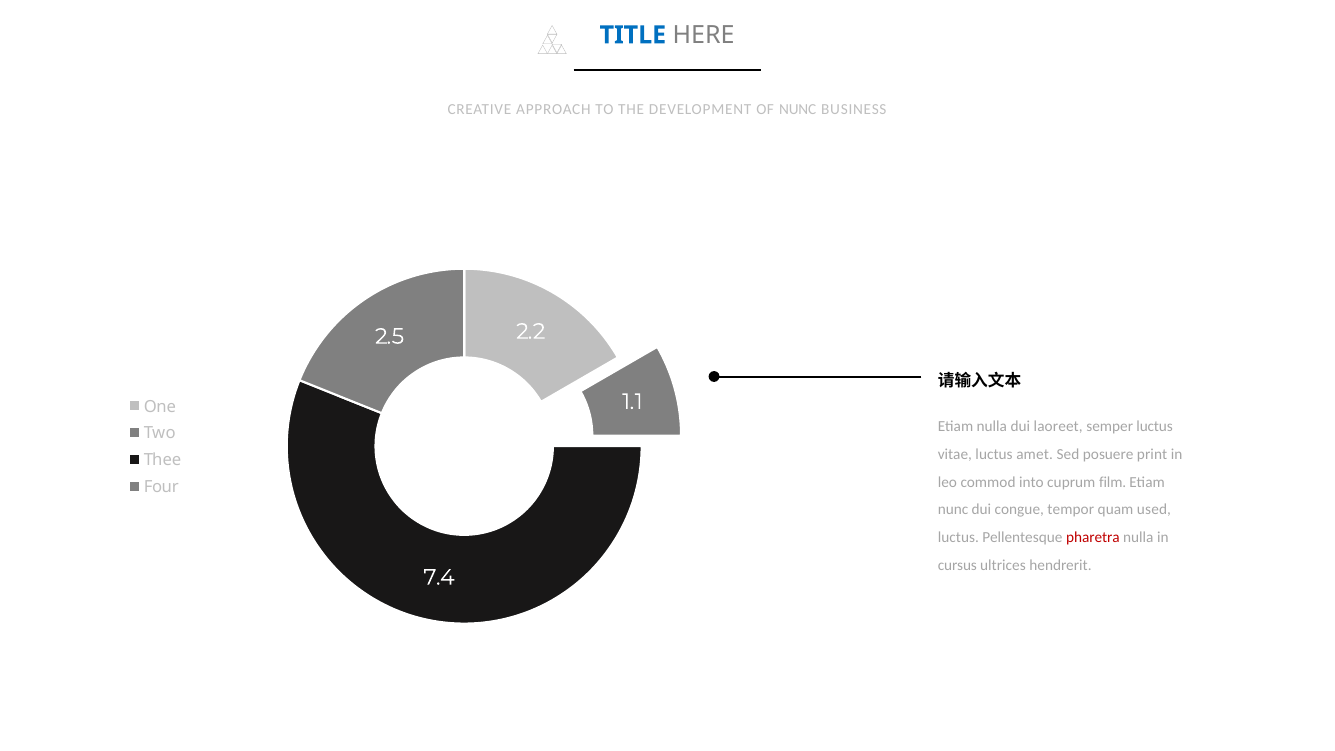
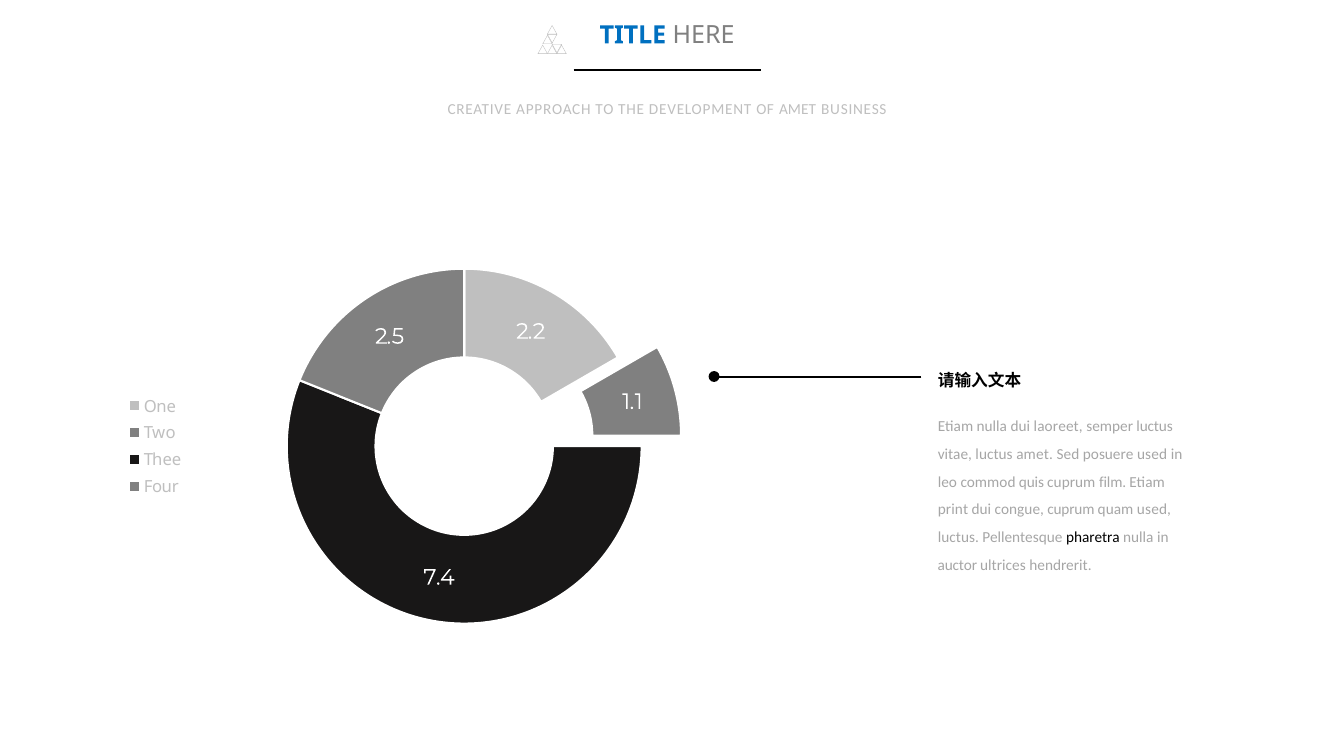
OF NUNC: NUNC -> AMET
posuere print: print -> used
into: into -> quis
nunc at (953, 510): nunc -> print
congue tempor: tempor -> cuprum
pharetra colour: red -> black
cursus: cursus -> auctor
